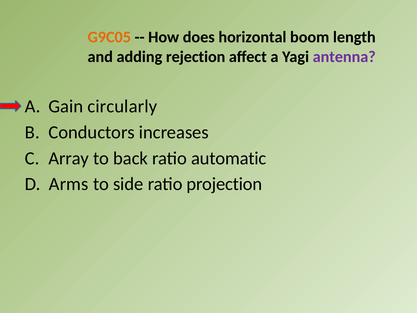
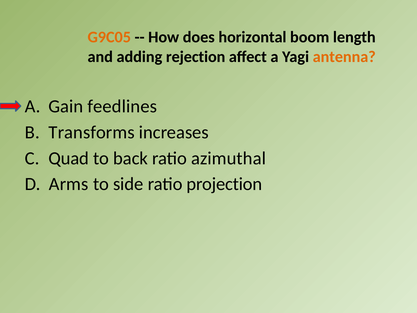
antenna colour: purple -> orange
circularly: circularly -> feedlines
Conductors: Conductors -> Transforms
Array: Array -> Quad
automatic: automatic -> azimuthal
